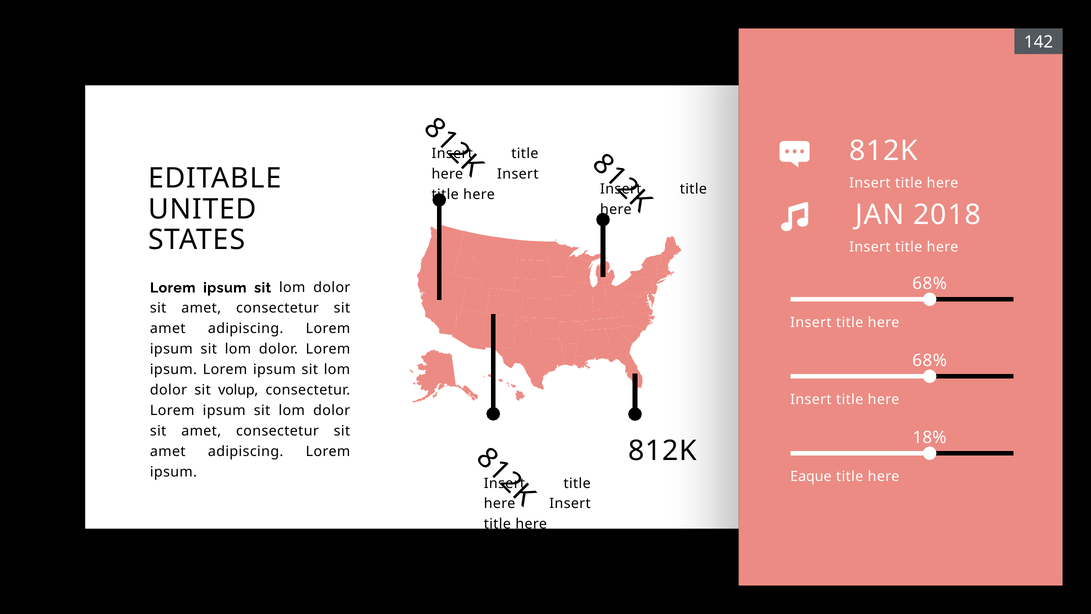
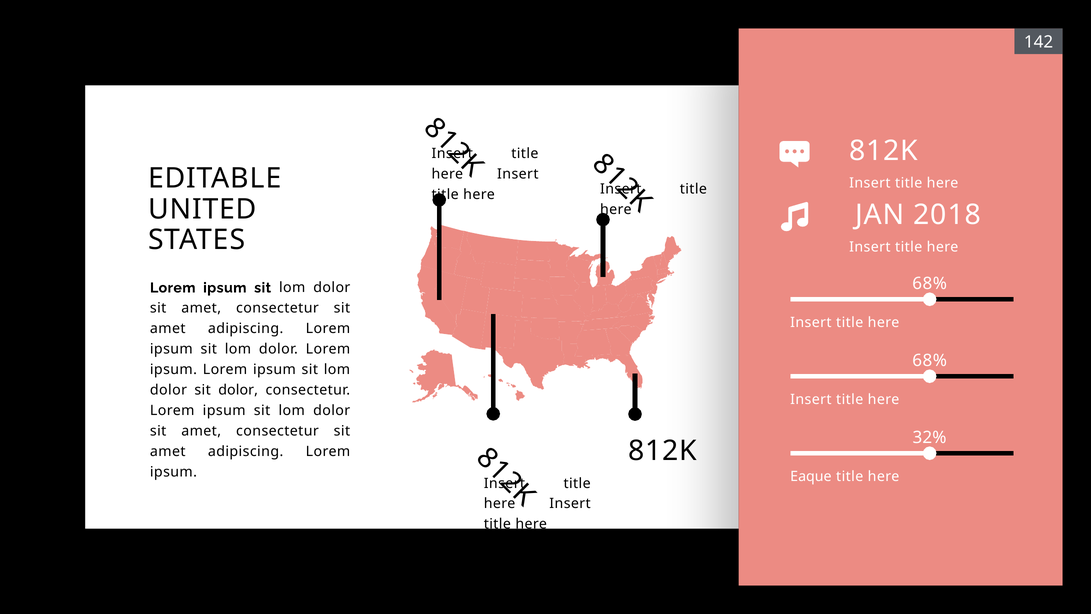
sit volup: volup -> dolor
18%: 18% -> 32%
